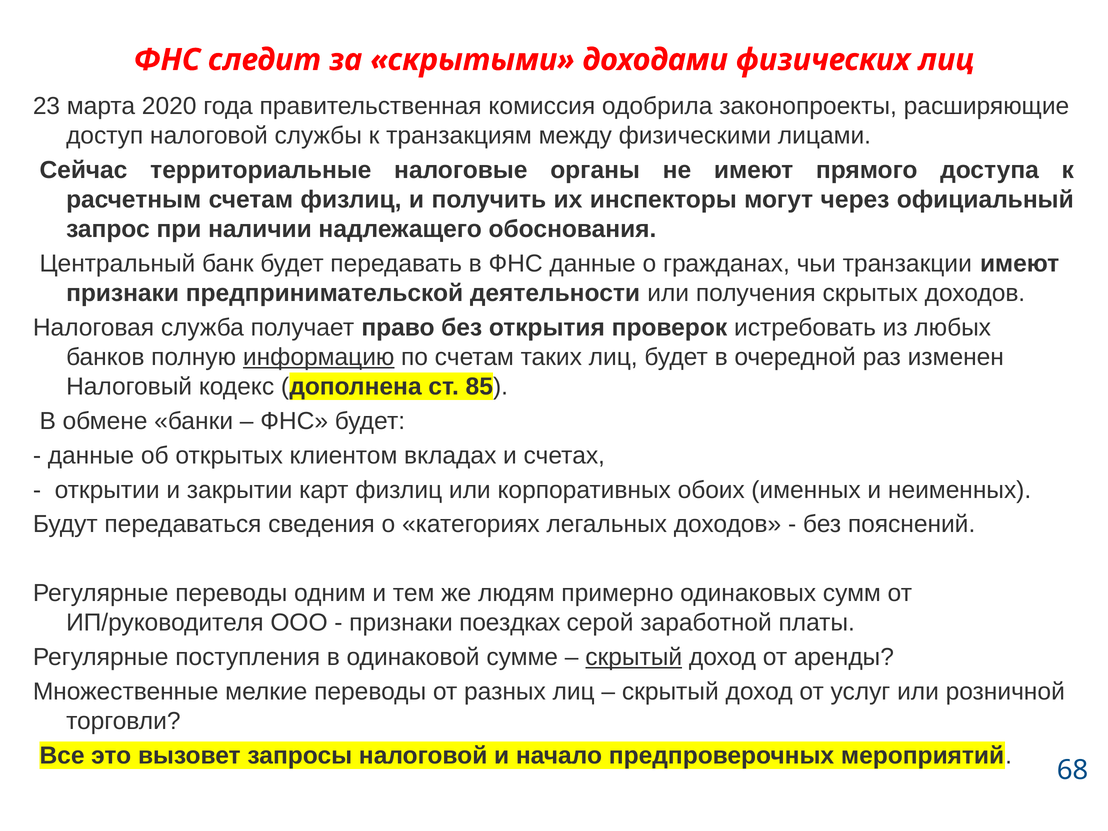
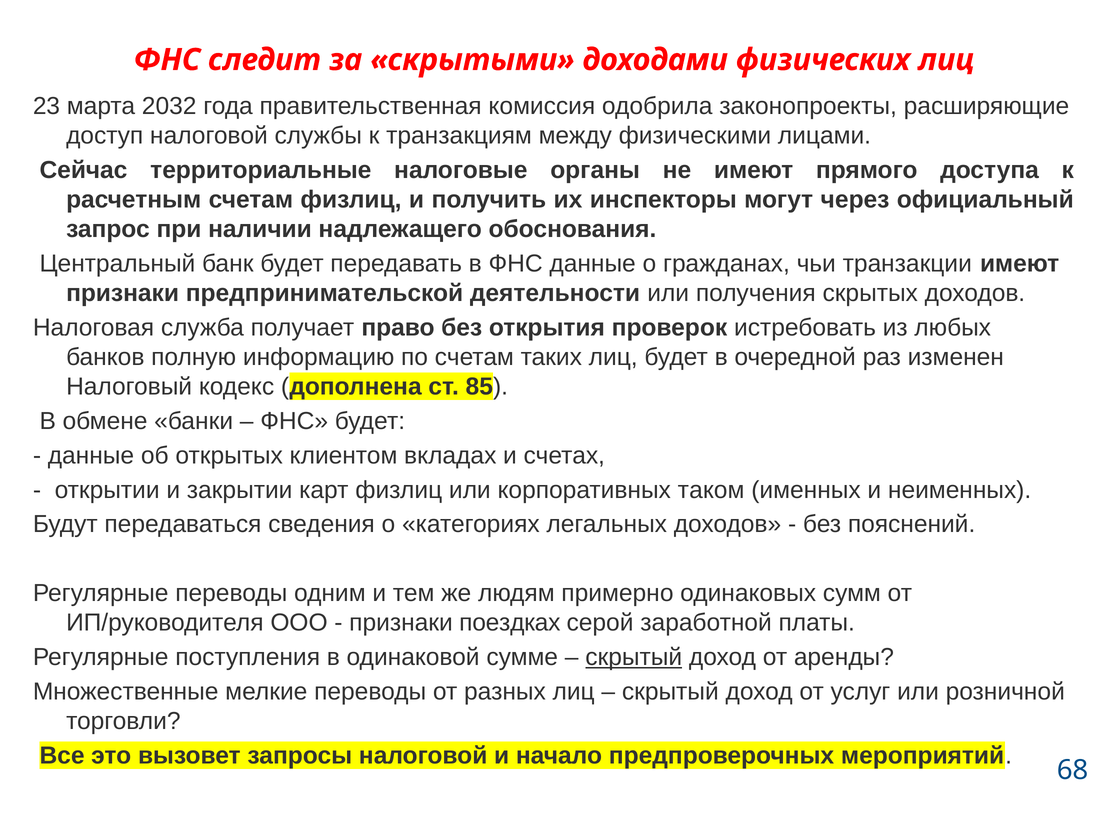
2020: 2020 -> 2032
информацию underline: present -> none
обоих: обоих -> таком
